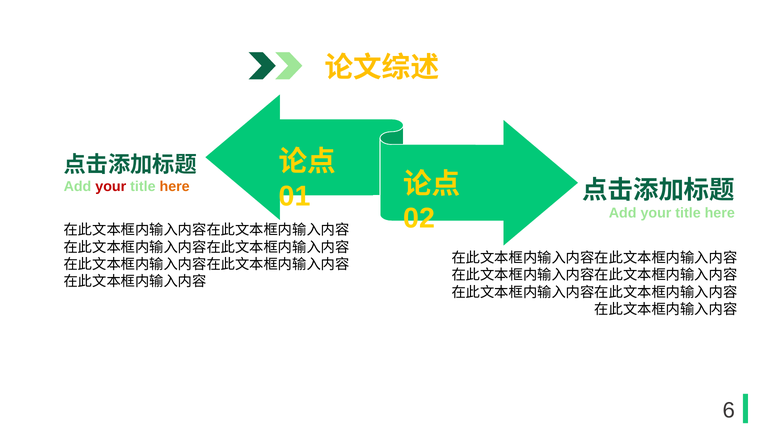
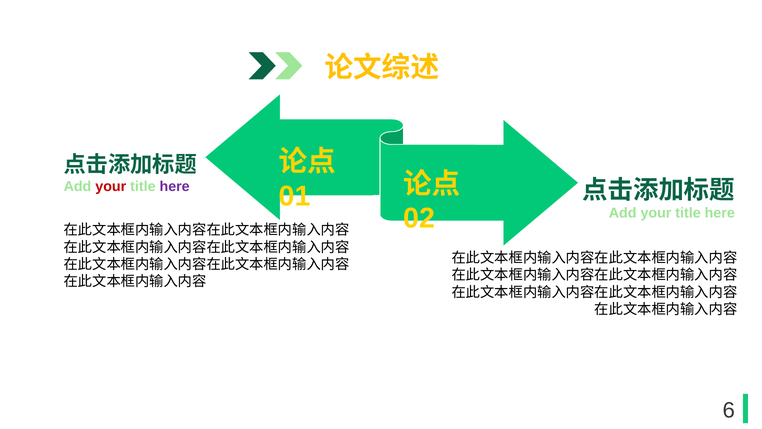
here at (175, 186) colour: orange -> purple
